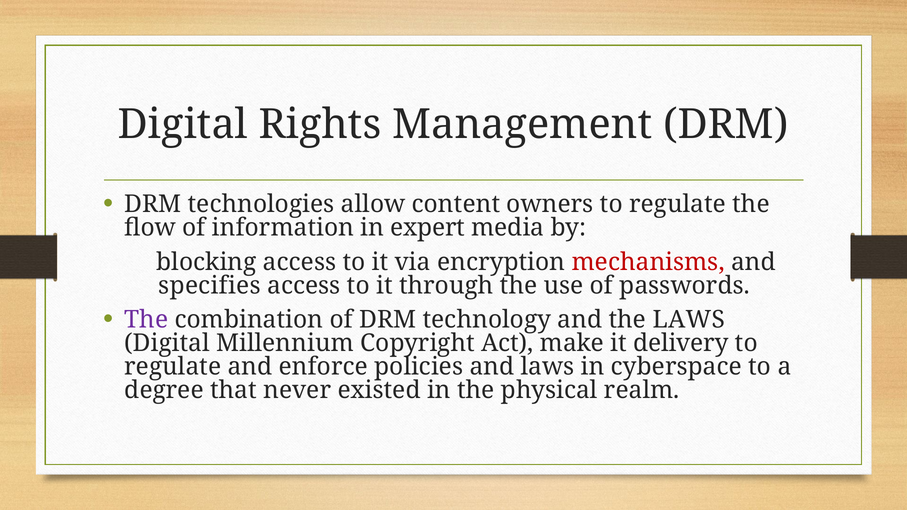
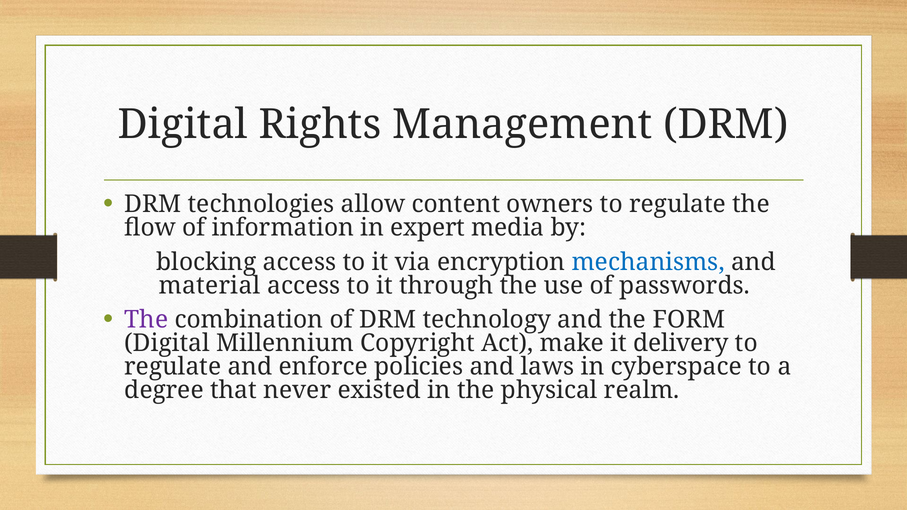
mechanisms colour: red -> blue
specifies: specifies -> material
the LAWS: LAWS -> FORM
